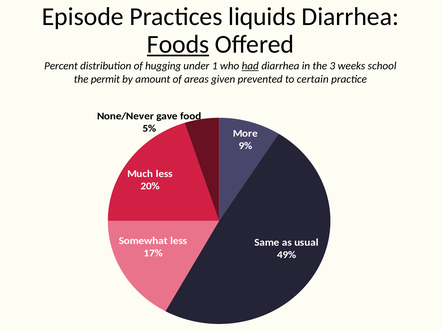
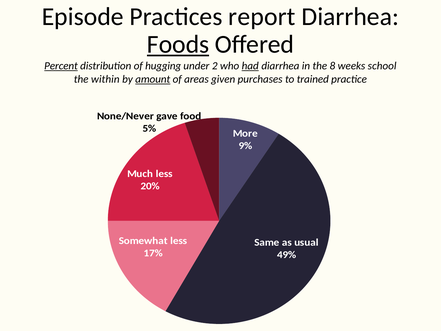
liquids: liquids -> report
Percent underline: none -> present
1: 1 -> 2
3: 3 -> 8
permit: permit -> within
amount underline: none -> present
prevented: prevented -> purchases
certain: certain -> trained
